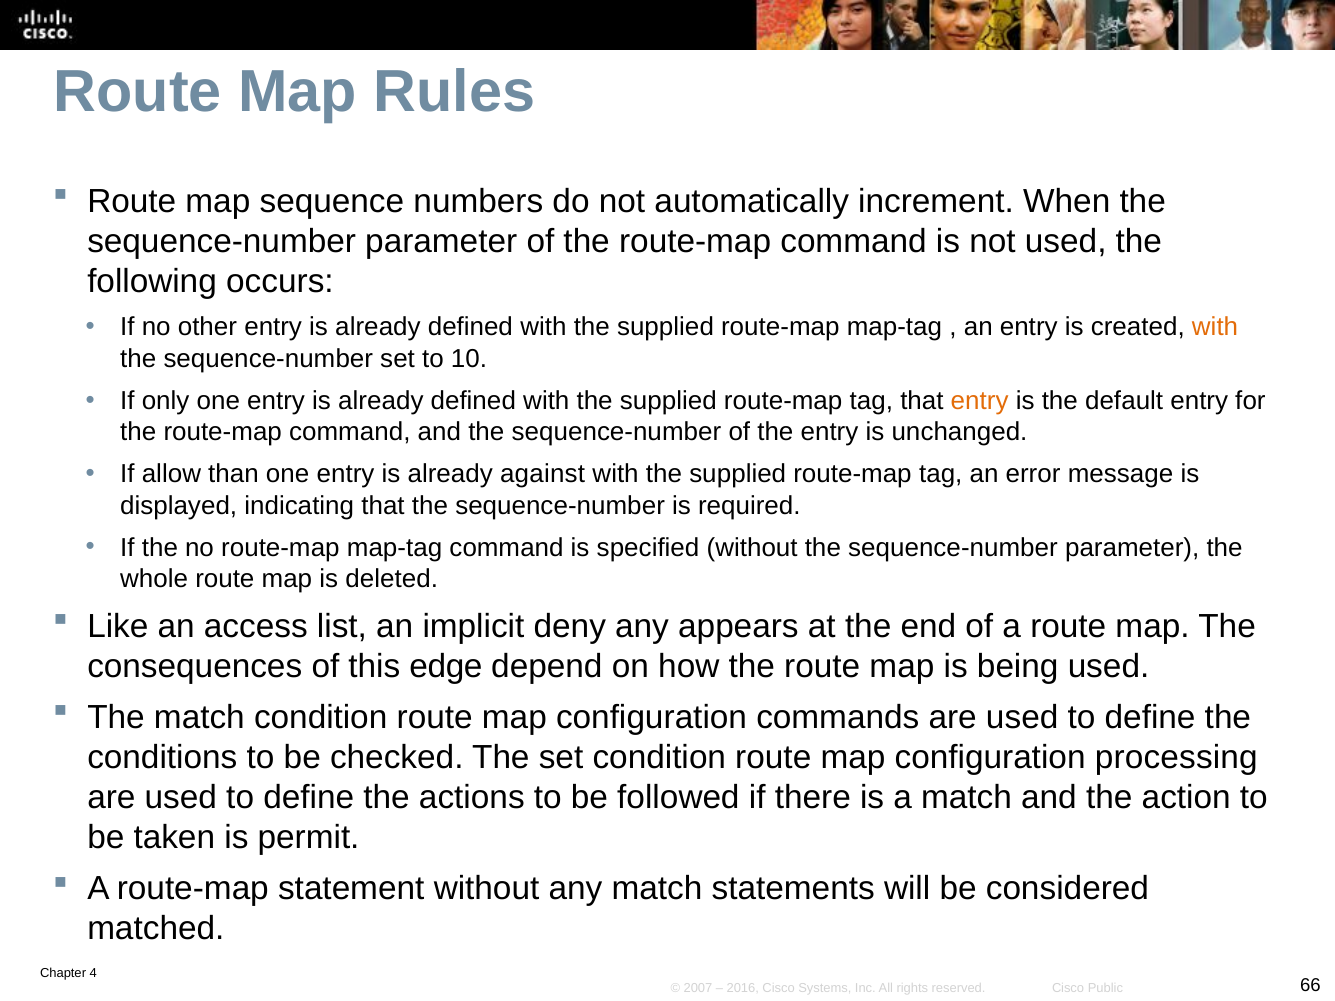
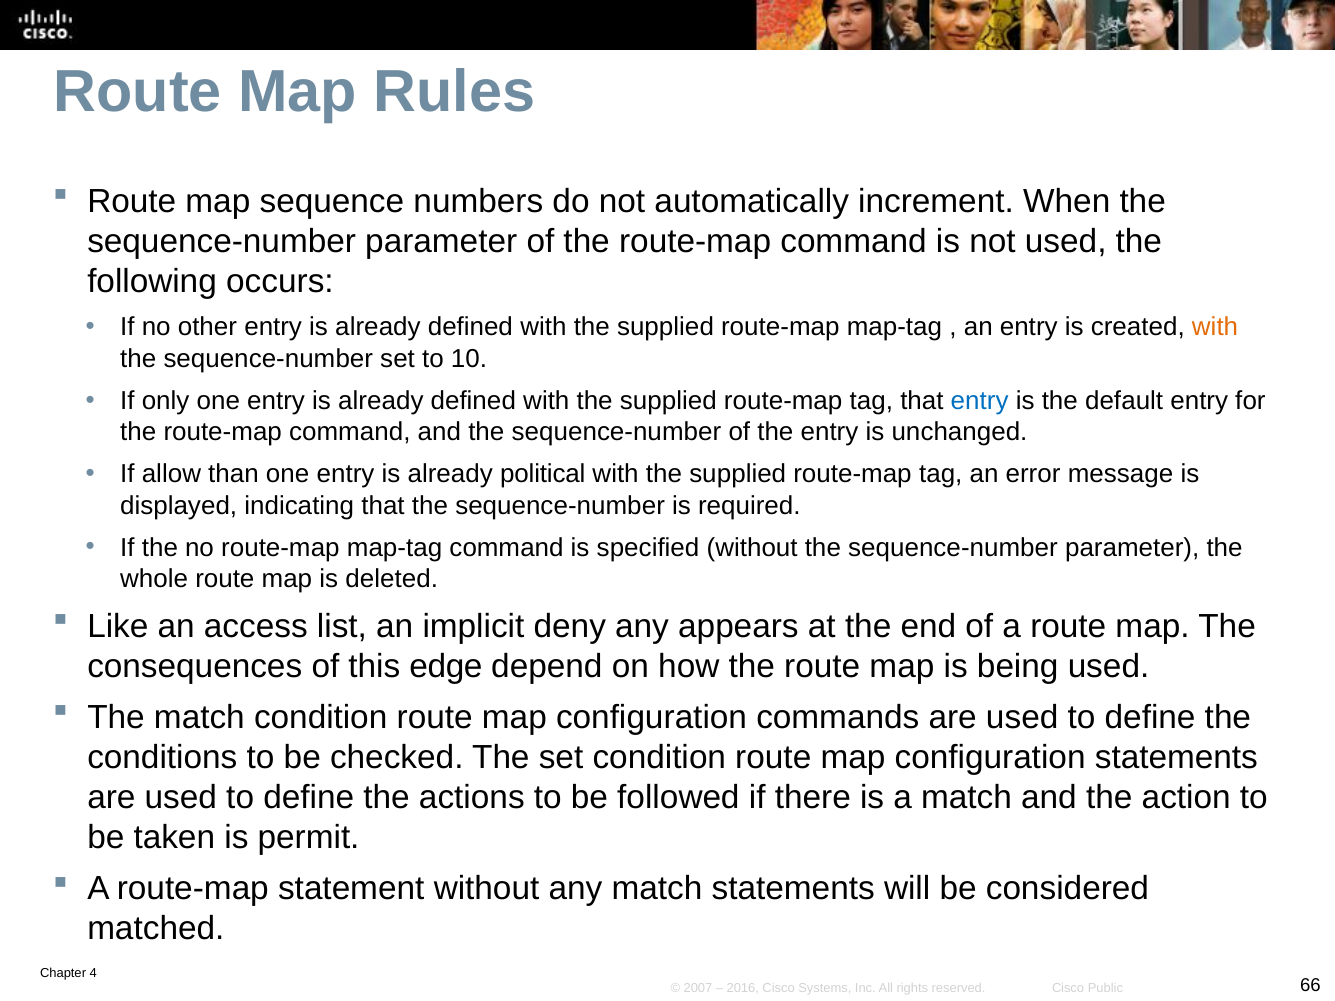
entry at (980, 401) colour: orange -> blue
against: against -> political
configuration processing: processing -> statements
